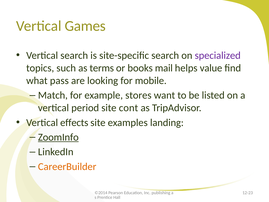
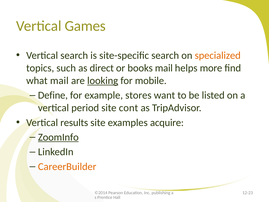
specialized colour: purple -> orange
terms: terms -> direct
value: value -> more
what pass: pass -> mail
looking underline: none -> present
Match: Match -> Define
effects: effects -> results
landing: landing -> acquire
